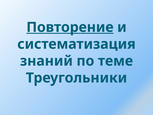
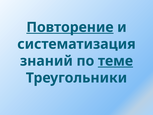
теме underline: none -> present
